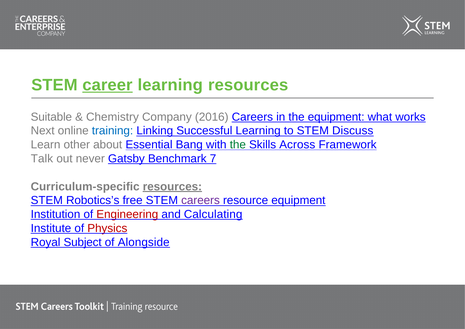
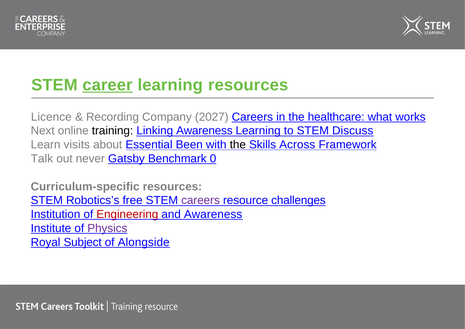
Suitable: Suitable -> Licence
Chemistry: Chemistry -> Recording
2016: 2016 -> 2027
the equipment: equipment -> healthcare
training colour: blue -> black
Linking Successful: Successful -> Awareness
other: other -> visits
Bang: Bang -> Been
the at (238, 145) colour: green -> black
7: 7 -> 0
resources at (172, 186) underline: present -> none
resource equipment: equipment -> challenges
and Calculating: Calculating -> Awareness
Physics colour: red -> purple
